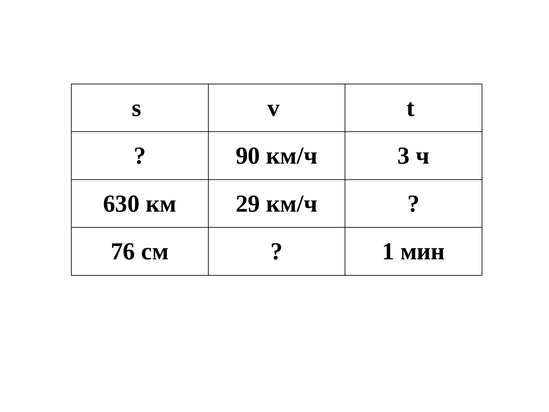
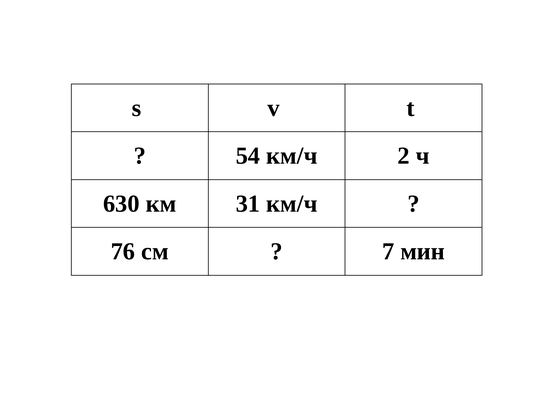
90: 90 -> 54
3: 3 -> 2
29: 29 -> 31
1: 1 -> 7
